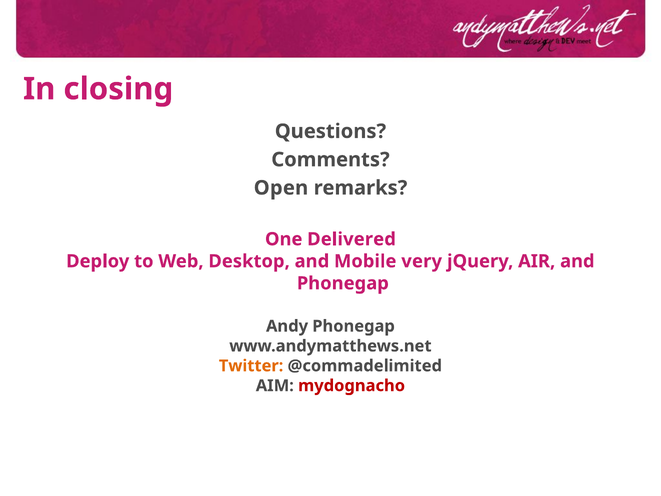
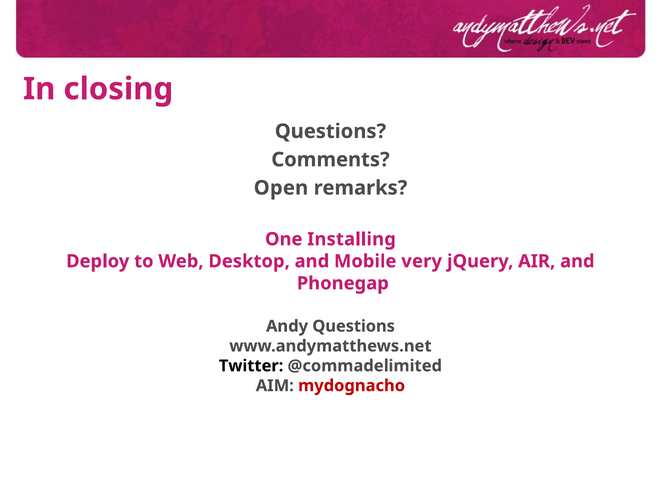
Delivered: Delivered -> Installing
Andy Phonegap: Phonegap -> Questions
Twitter colour: orange -> black
